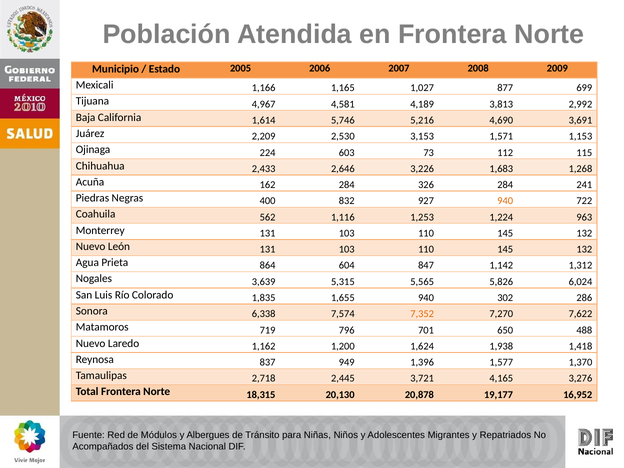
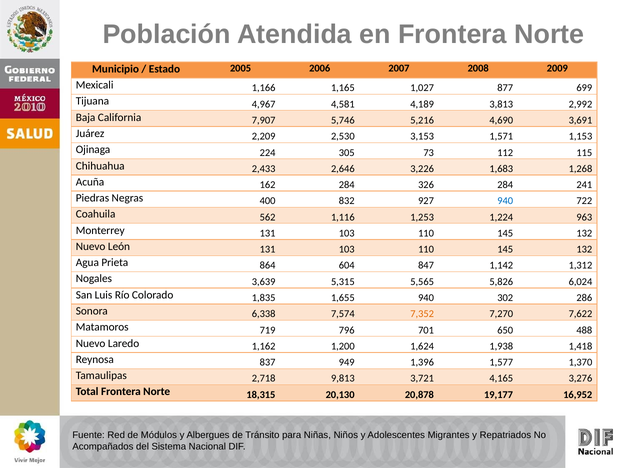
1,614: 1,614 -> 7,907
603: 603 -> 305
940 at (505, 201) colour: orange -> blue
2,445: 2,445 -> 9,813
